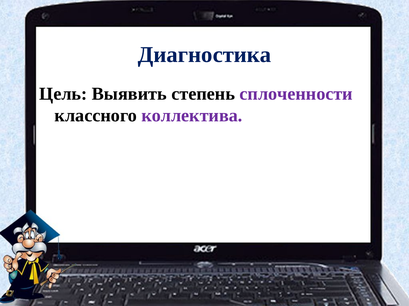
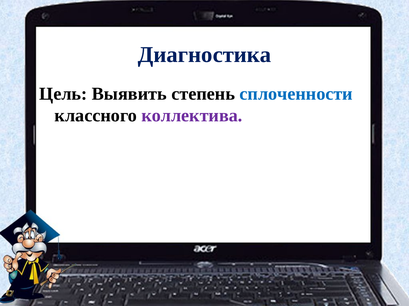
сплоченности colour: purple -> blue
